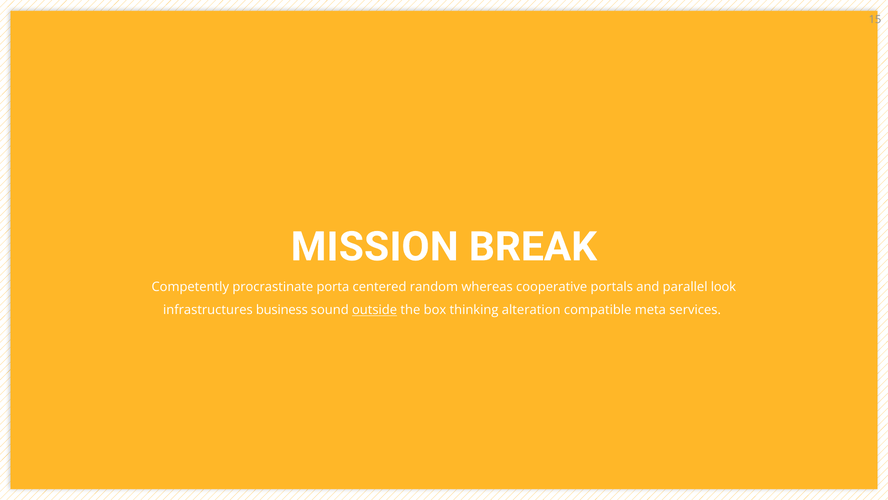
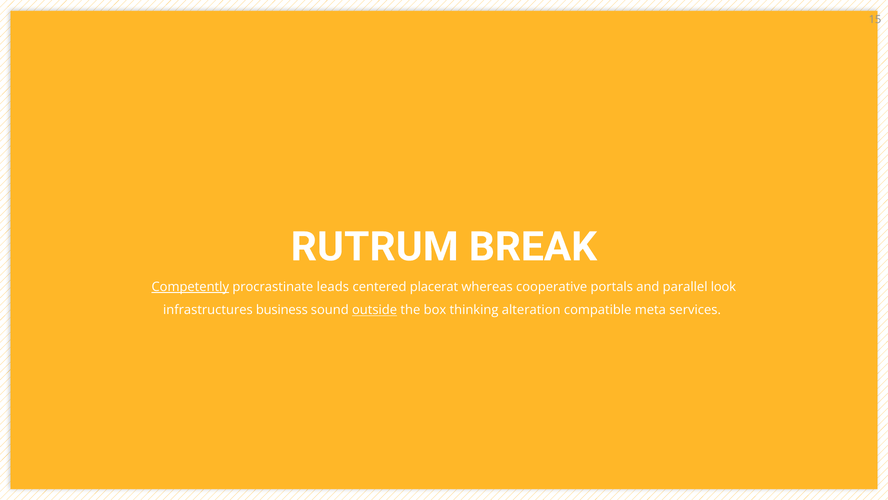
MISSION: MISSION -> RUTRUM
Competently underline: none -> present
porta: porta -> leads
random: random -> placerat
